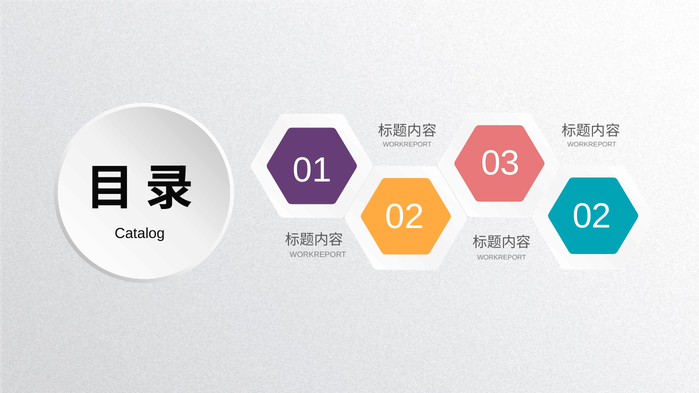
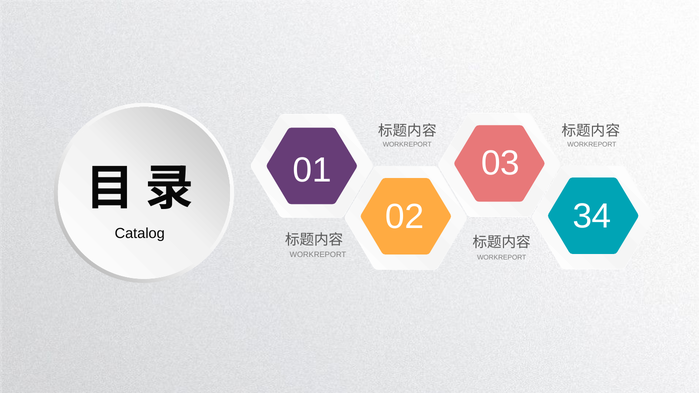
02 02: 02 -> 34
